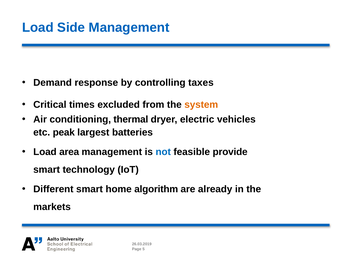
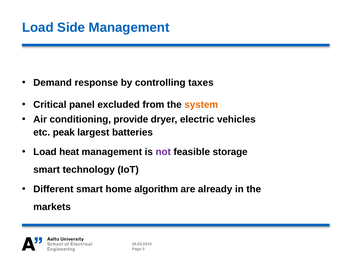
times: times -> panel
thermal: thermal -> provide
area: area -> heat
not colour: blue -> purple
provide: provide -> storage
